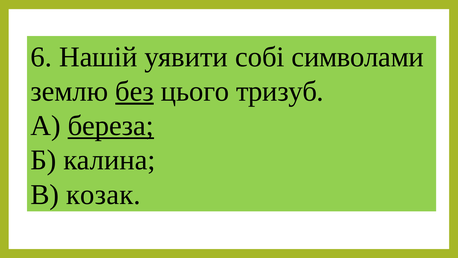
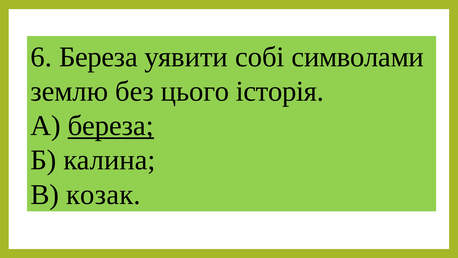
6 Нашій: Нашій -> Береза
без underline: present -> none
тризуб: тризуб -> історія
